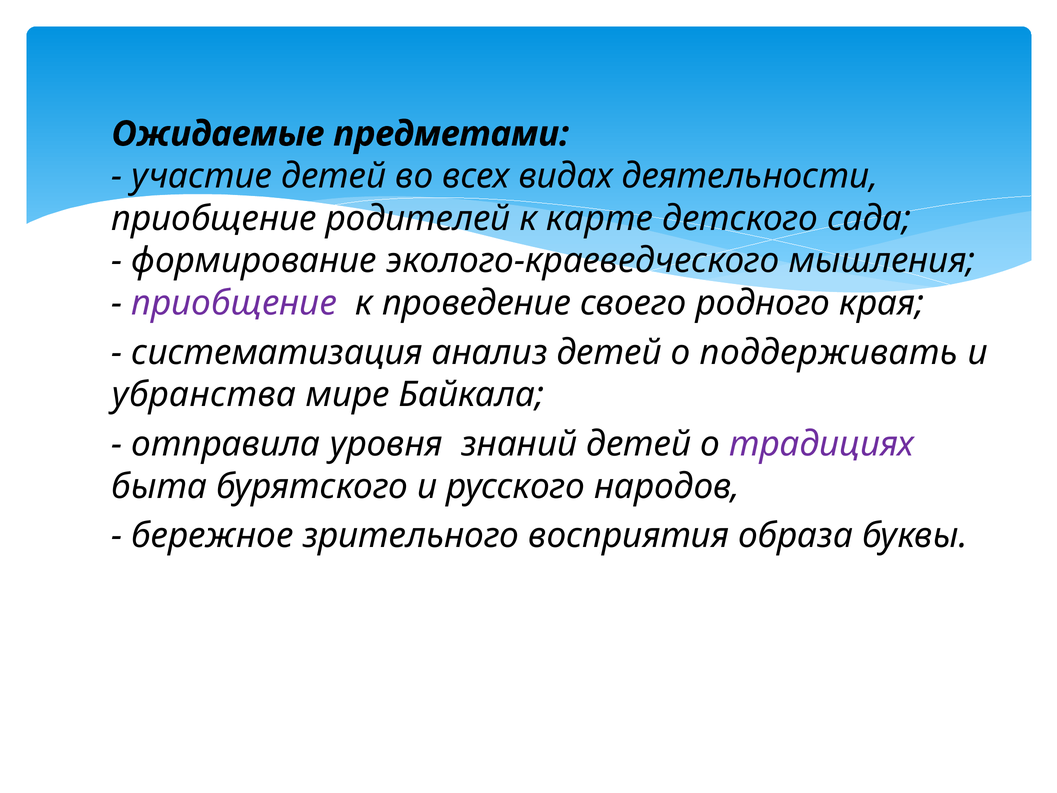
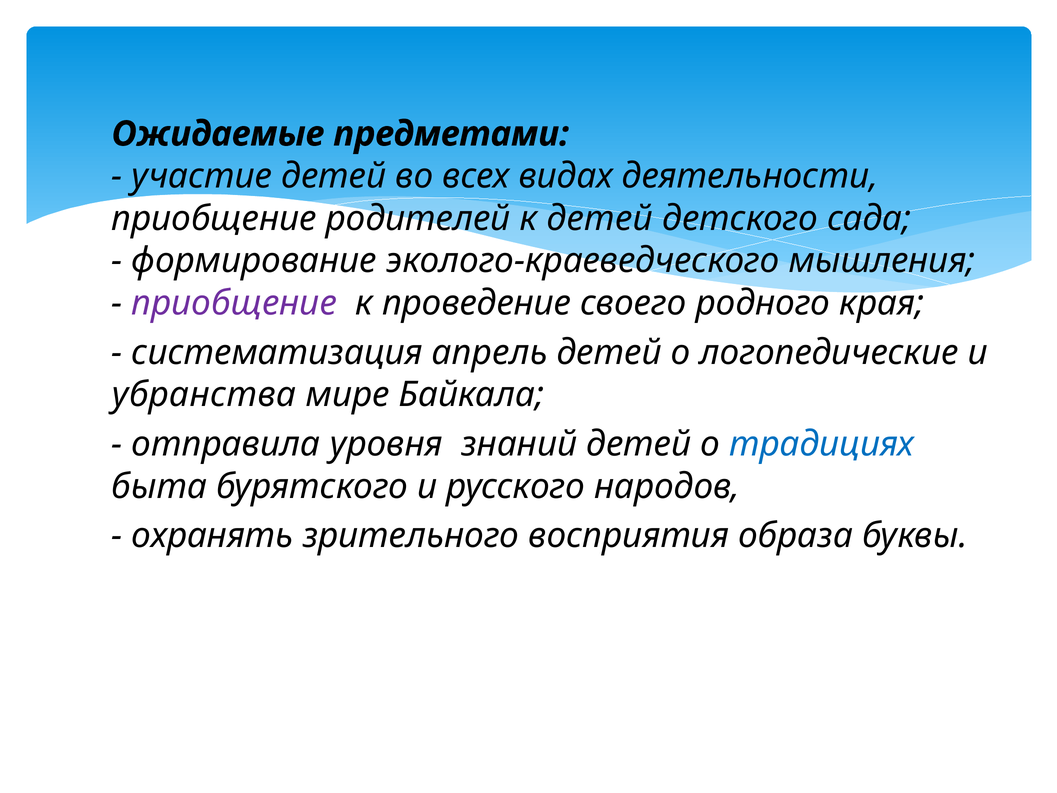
к карте: карте -> детей
анализ: анализ -> апрель
поддерживать: поддерживать -> логопедические
традициях colour: purple -> blue
бережное: бережное -> охранять
